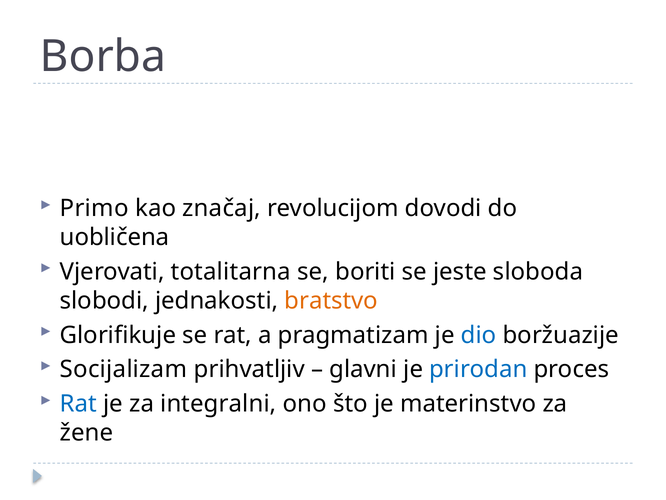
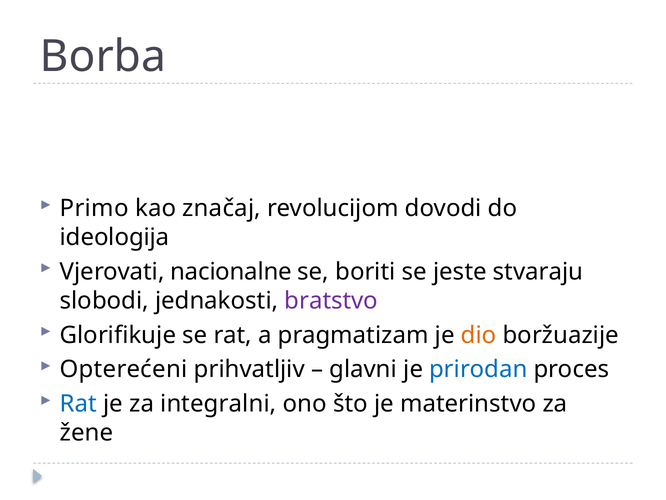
uobličena: uobličena -> ideologija
totalitarna: totalitarna -> nacionalne
sloboda: sloboda -> stvaraju
bratstvo colour: orange -> purple
dio colour: blue -> orange
Socijalizam: Socijalizam -> Opterećeni
